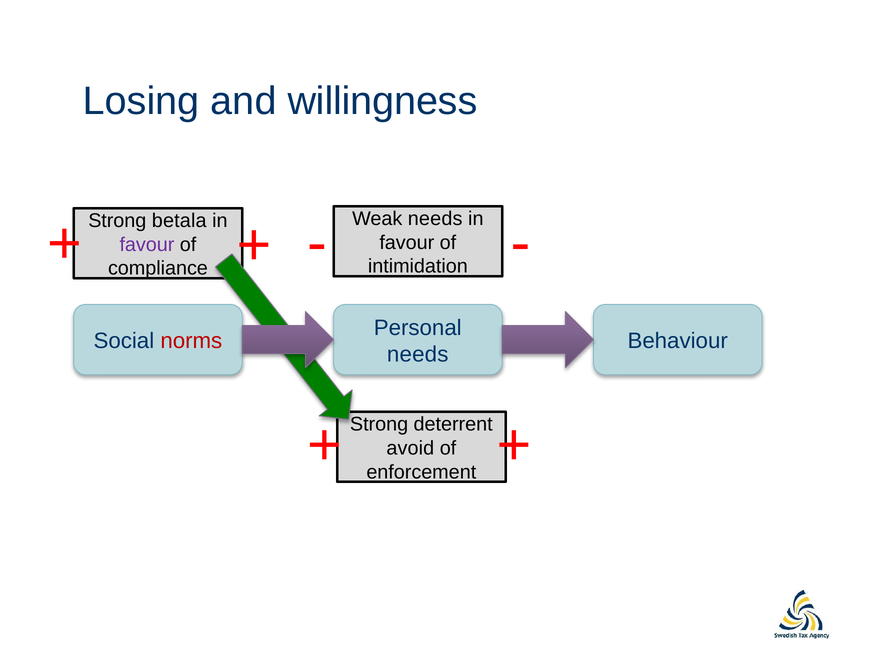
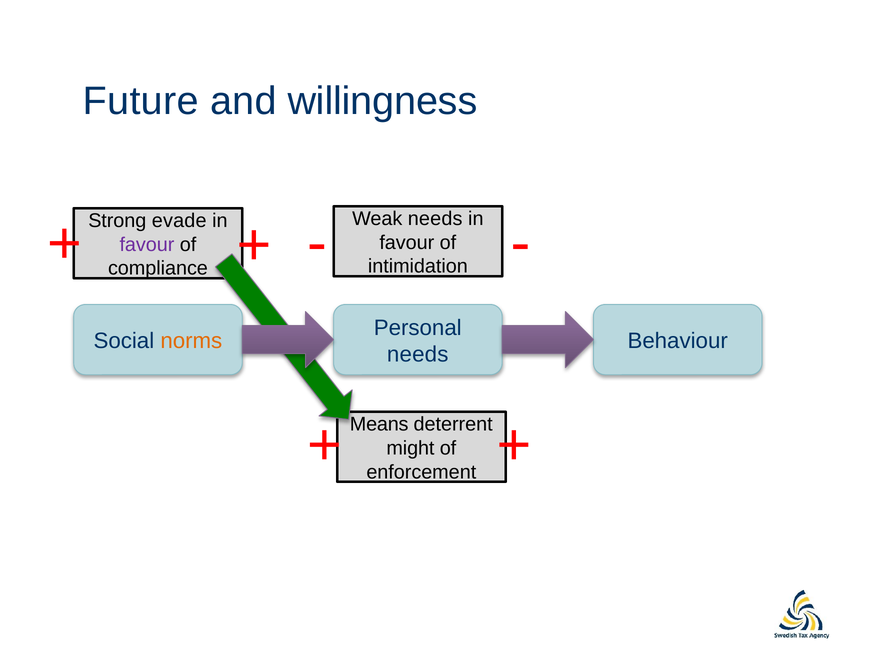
Losing: Losing -> Future
betala: betala -> evade
norms colour: red -> orange
Strong at (379, 424): Strong -> Means
avoid: avoid -> might
